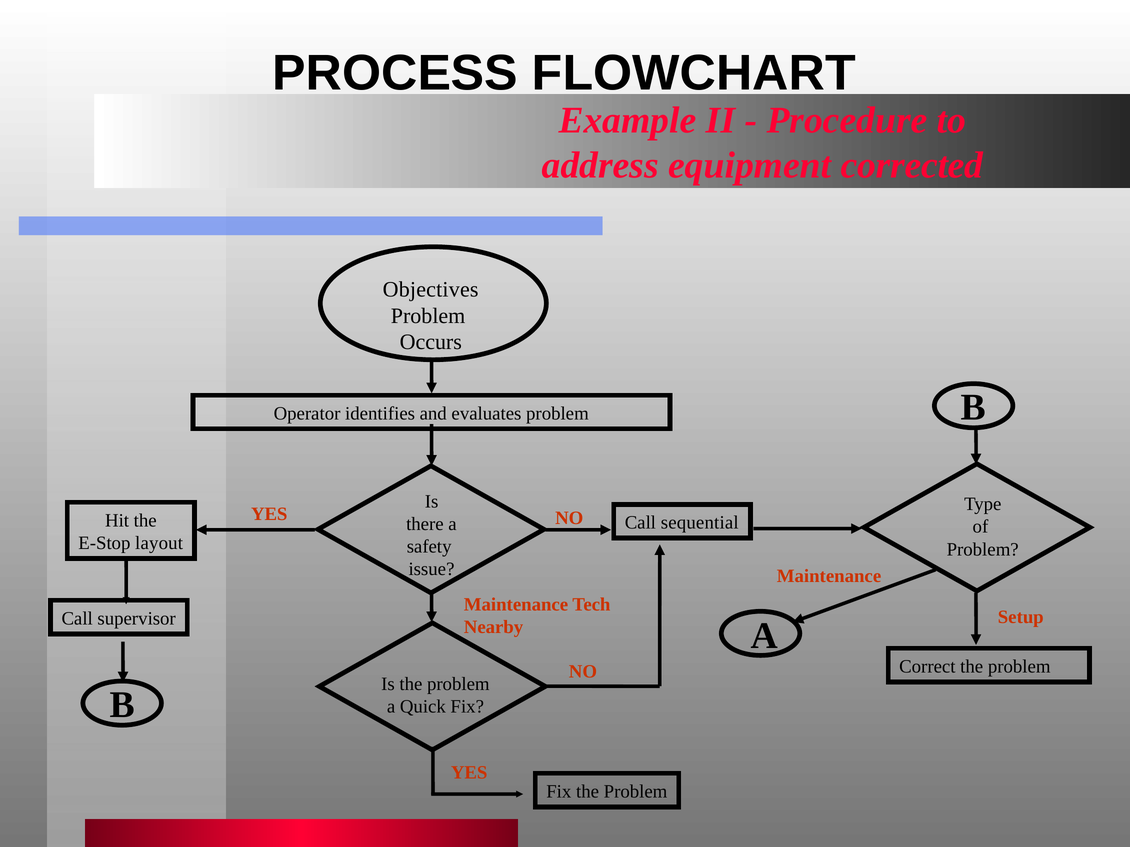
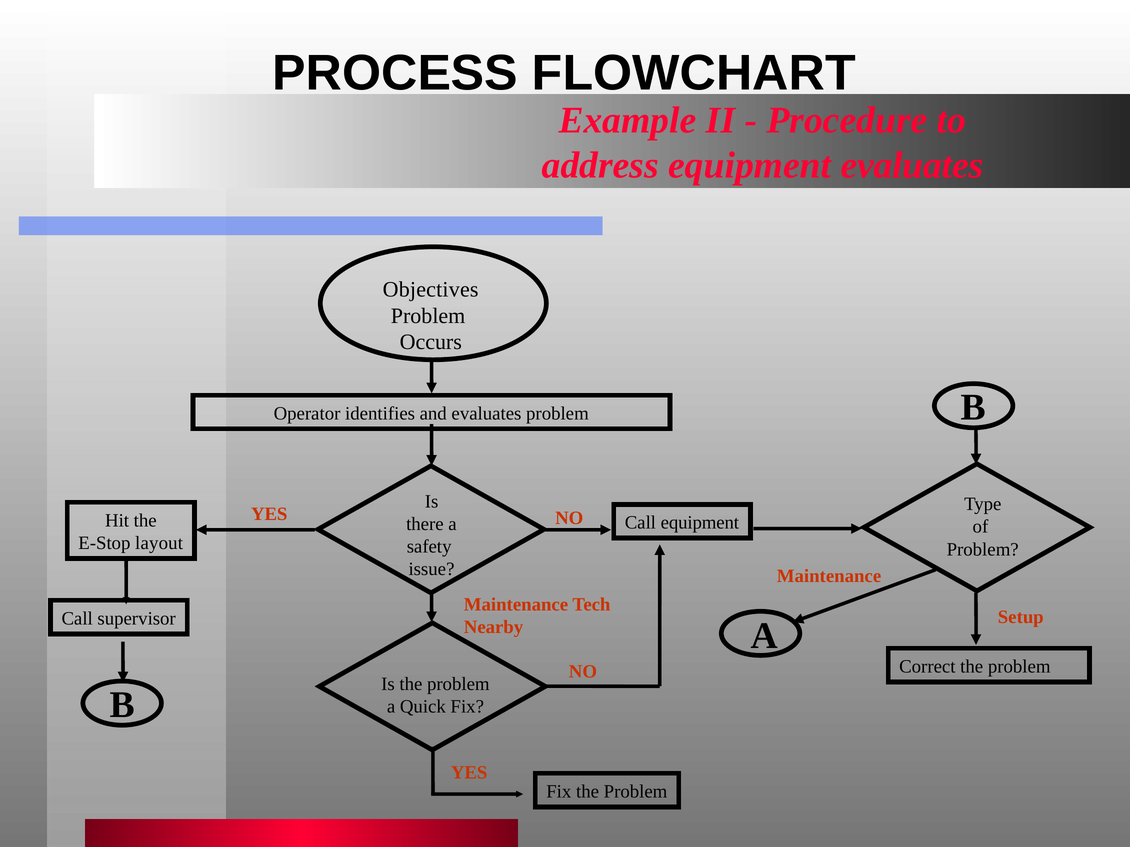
equipment corrected: corrected -> evaluates
Call sequential: sequential -> equipment
